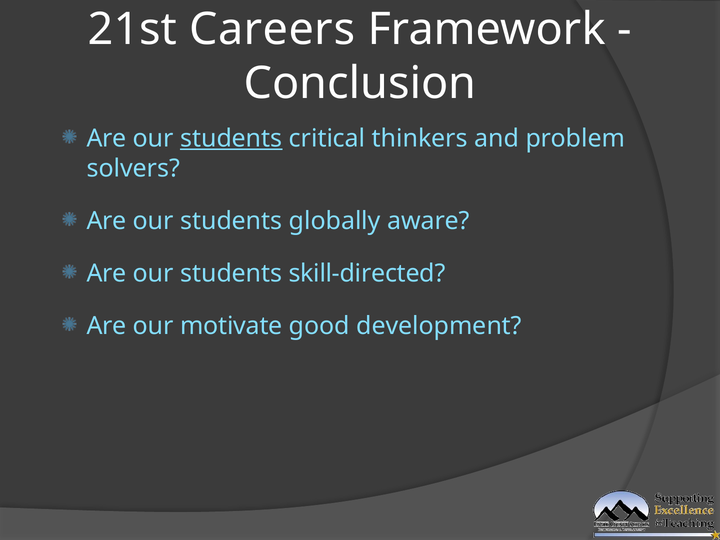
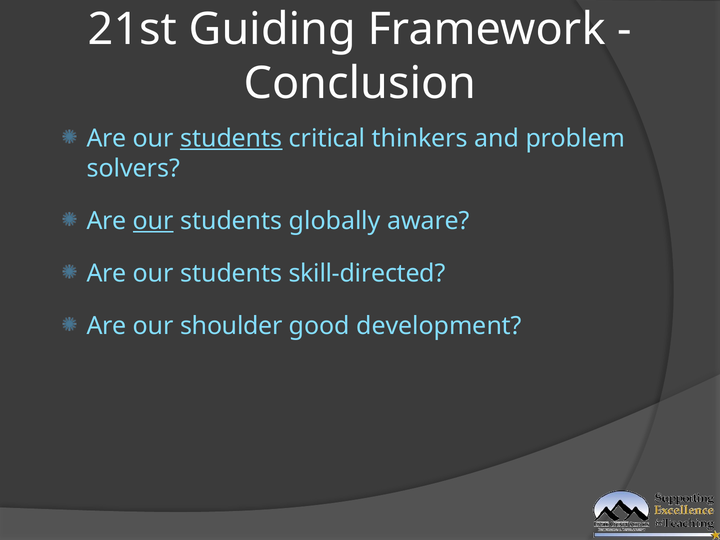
Careers: Careers -> Guiding
our at (153, 221) underline: none -> present
motivate: motivate -> shoulder
